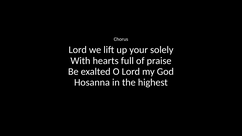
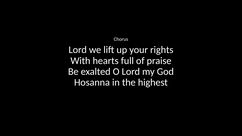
solely: solely -> rights
